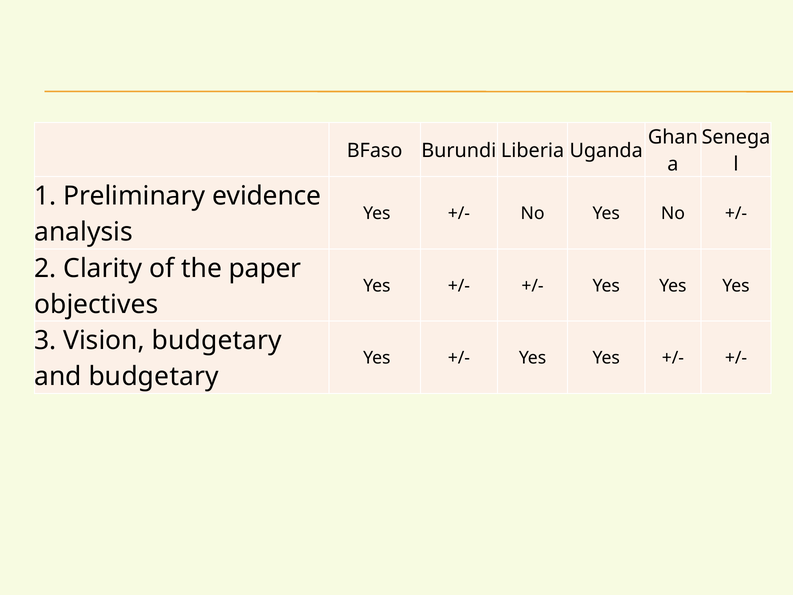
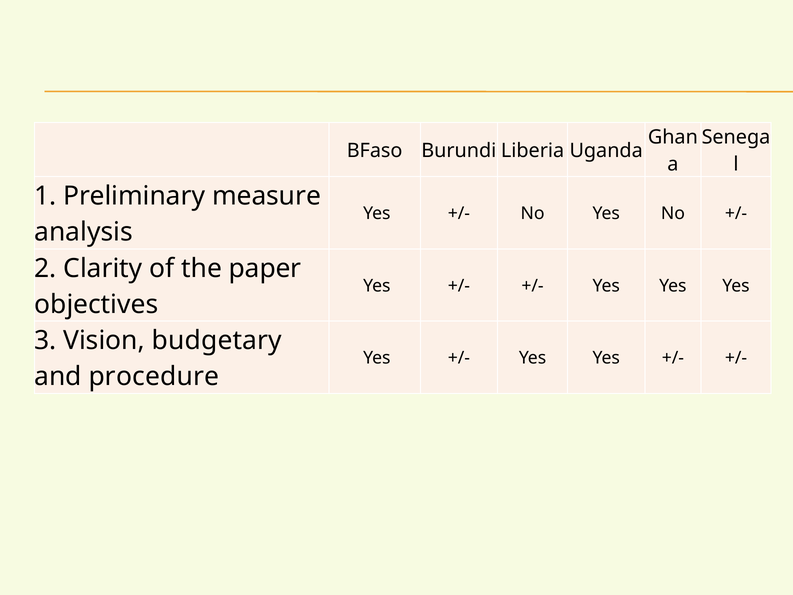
evidence: evidence -> measure
and budgetary: budgetary -> procedure
